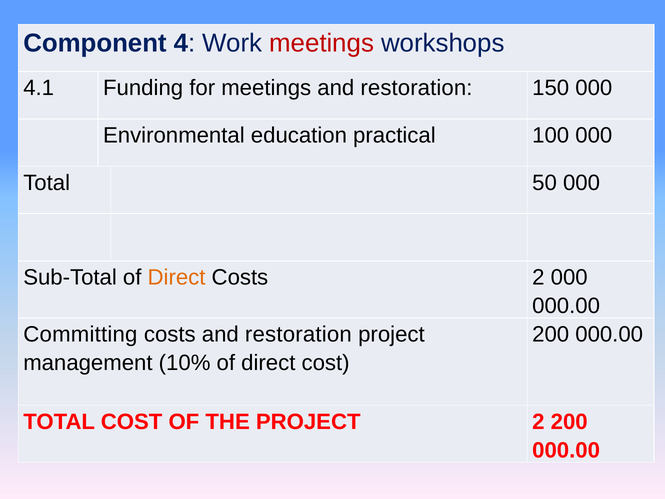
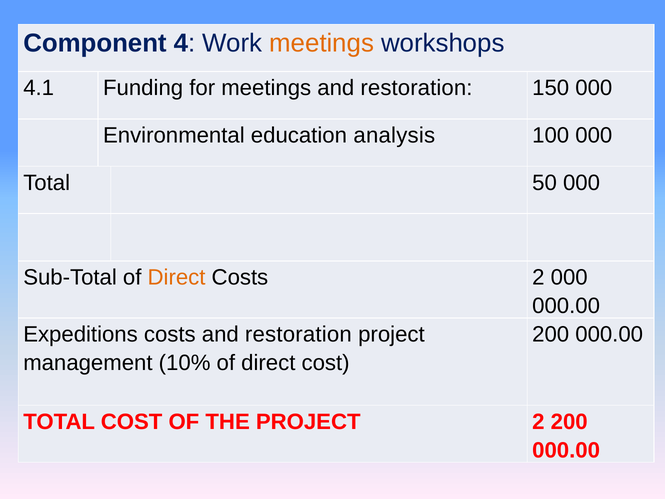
meetings at (322, 43) colour: red -> orange
practical: practical -> analysis
Committing: Committing -> Expeditions
